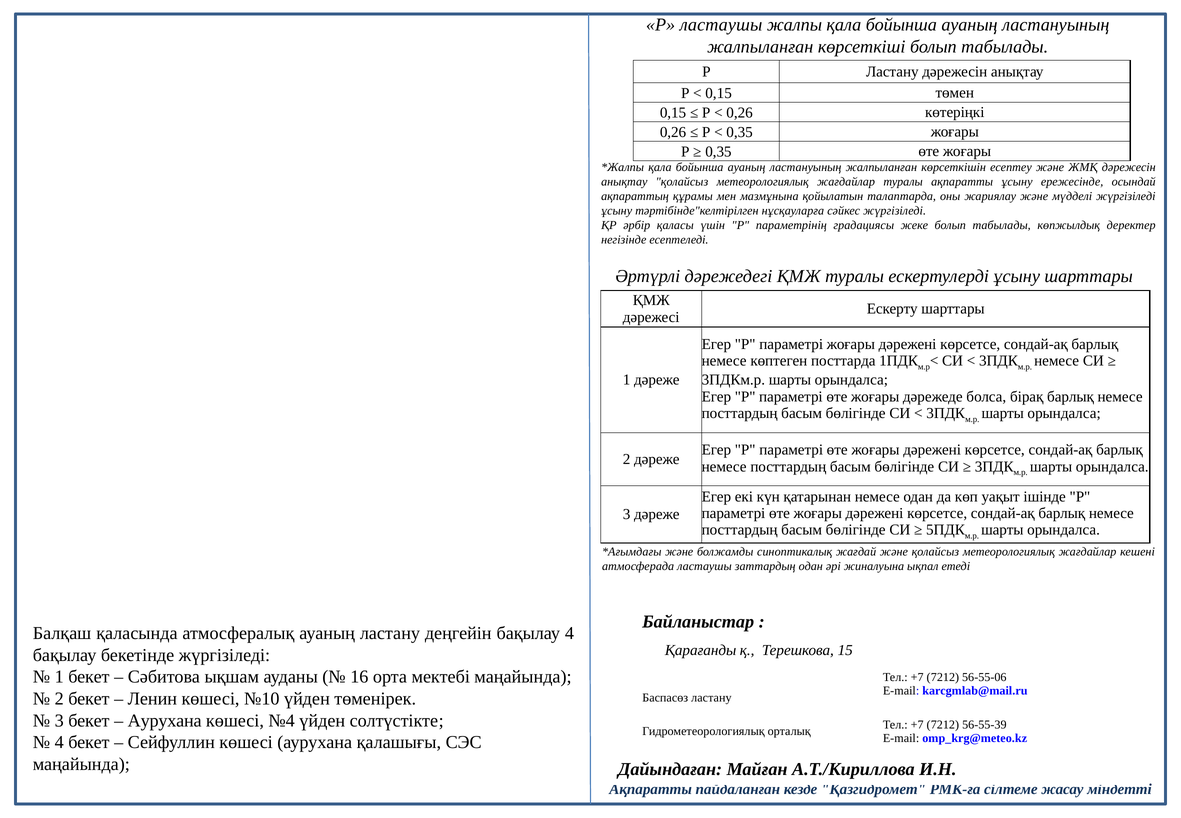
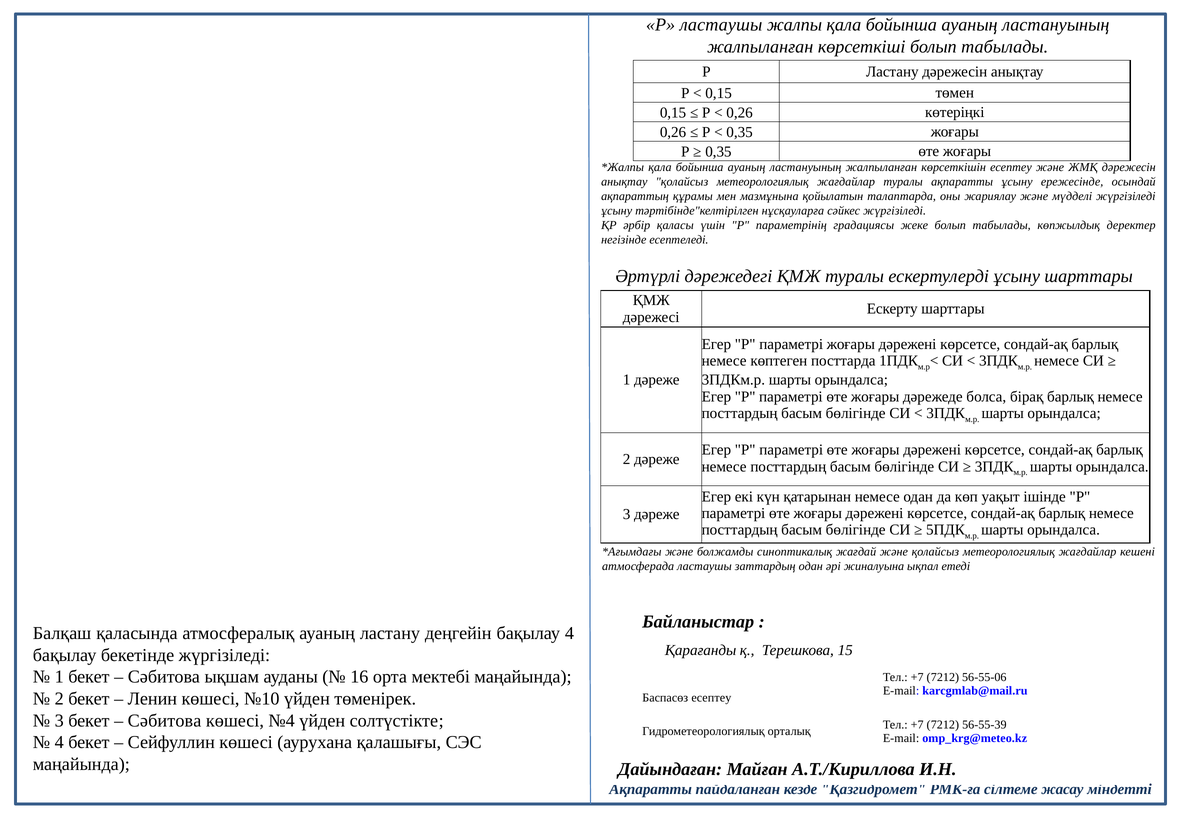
Баспасөз ластану: ластану -> есептеу
Аурухана at (165, 720): Аурухана -> Сәбитова
